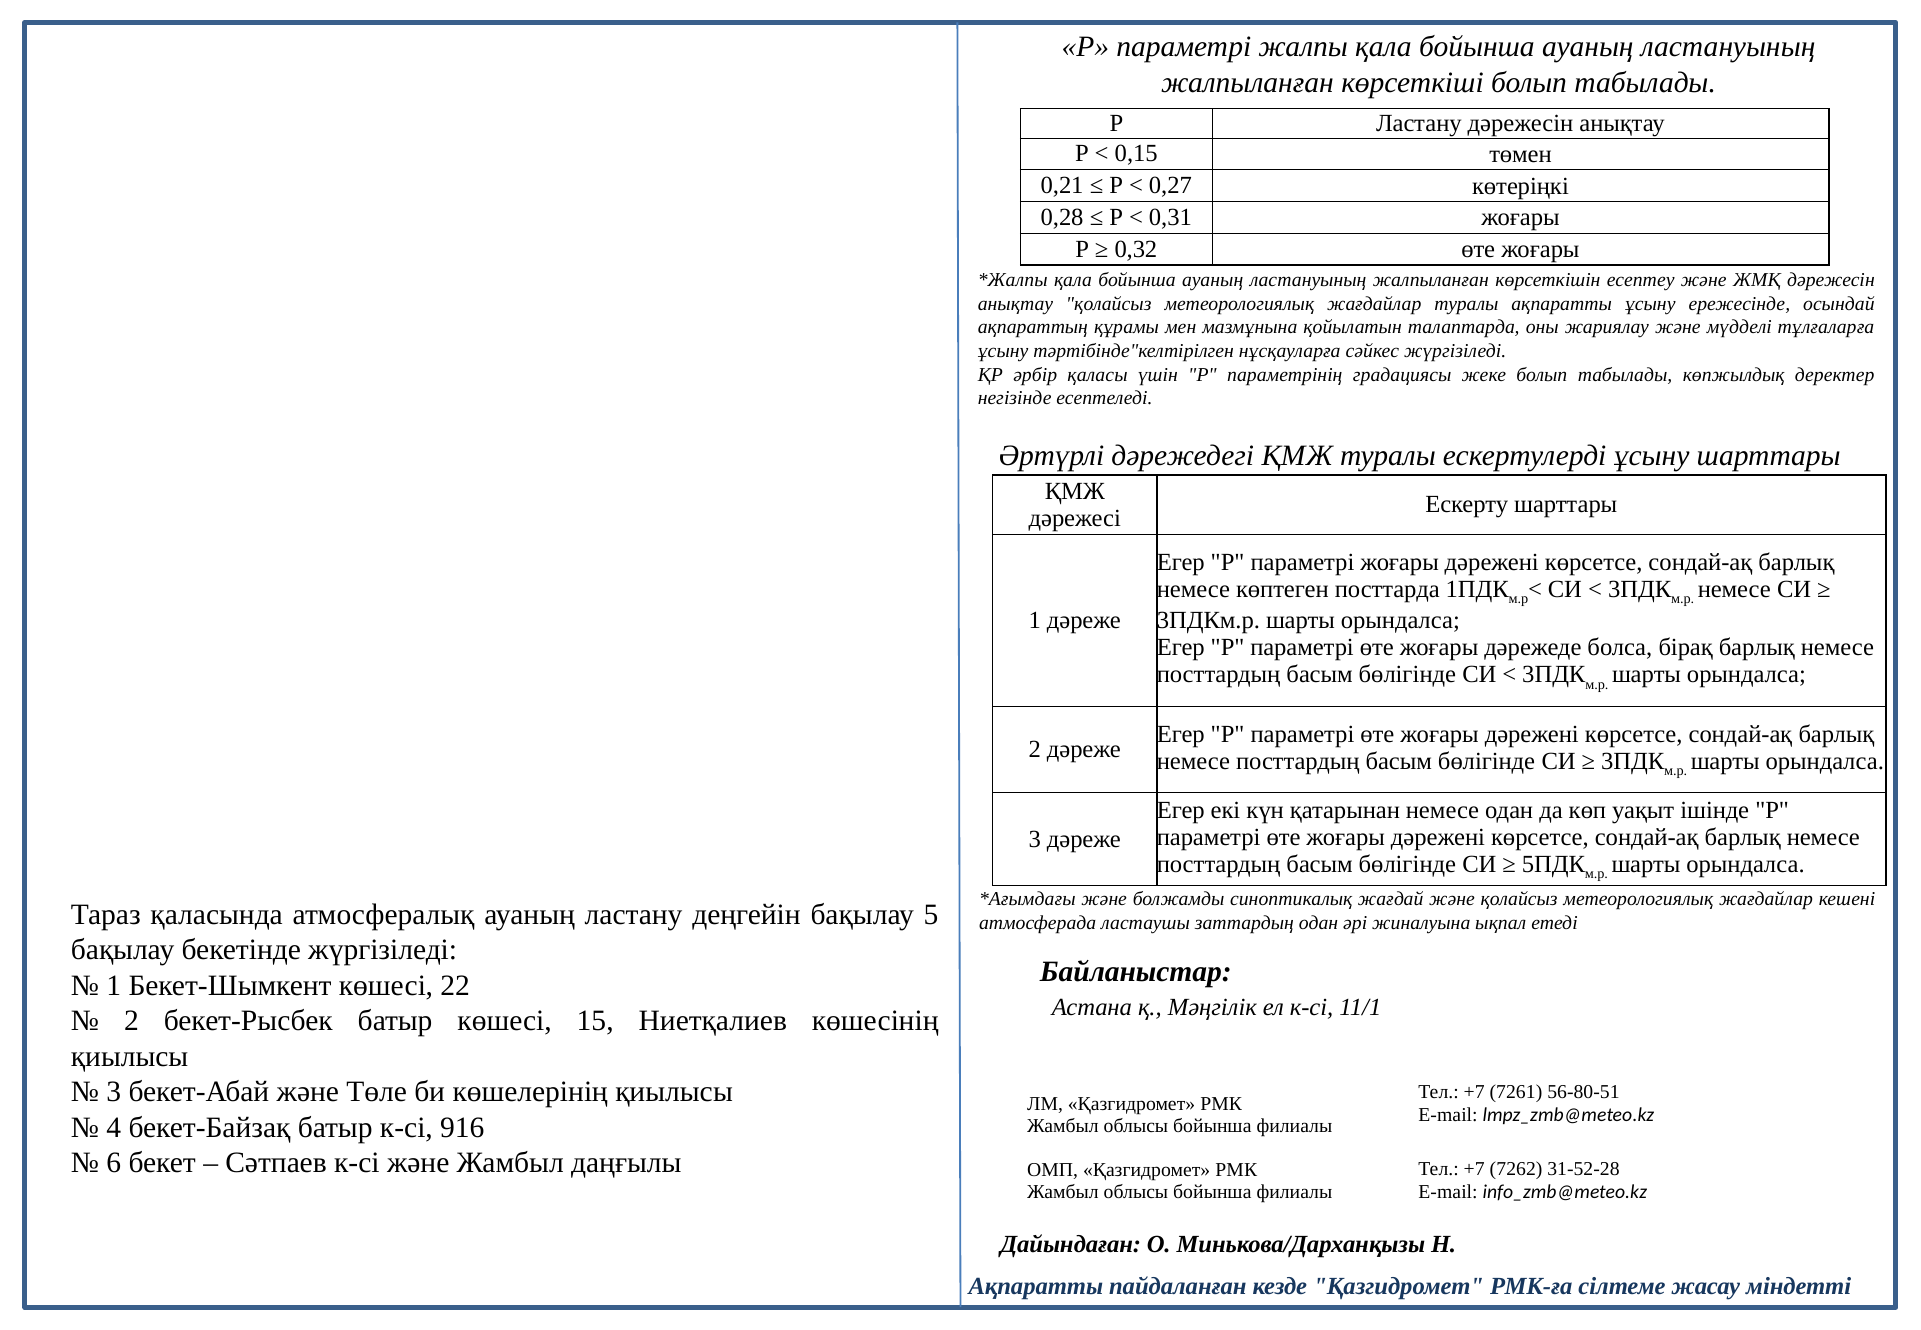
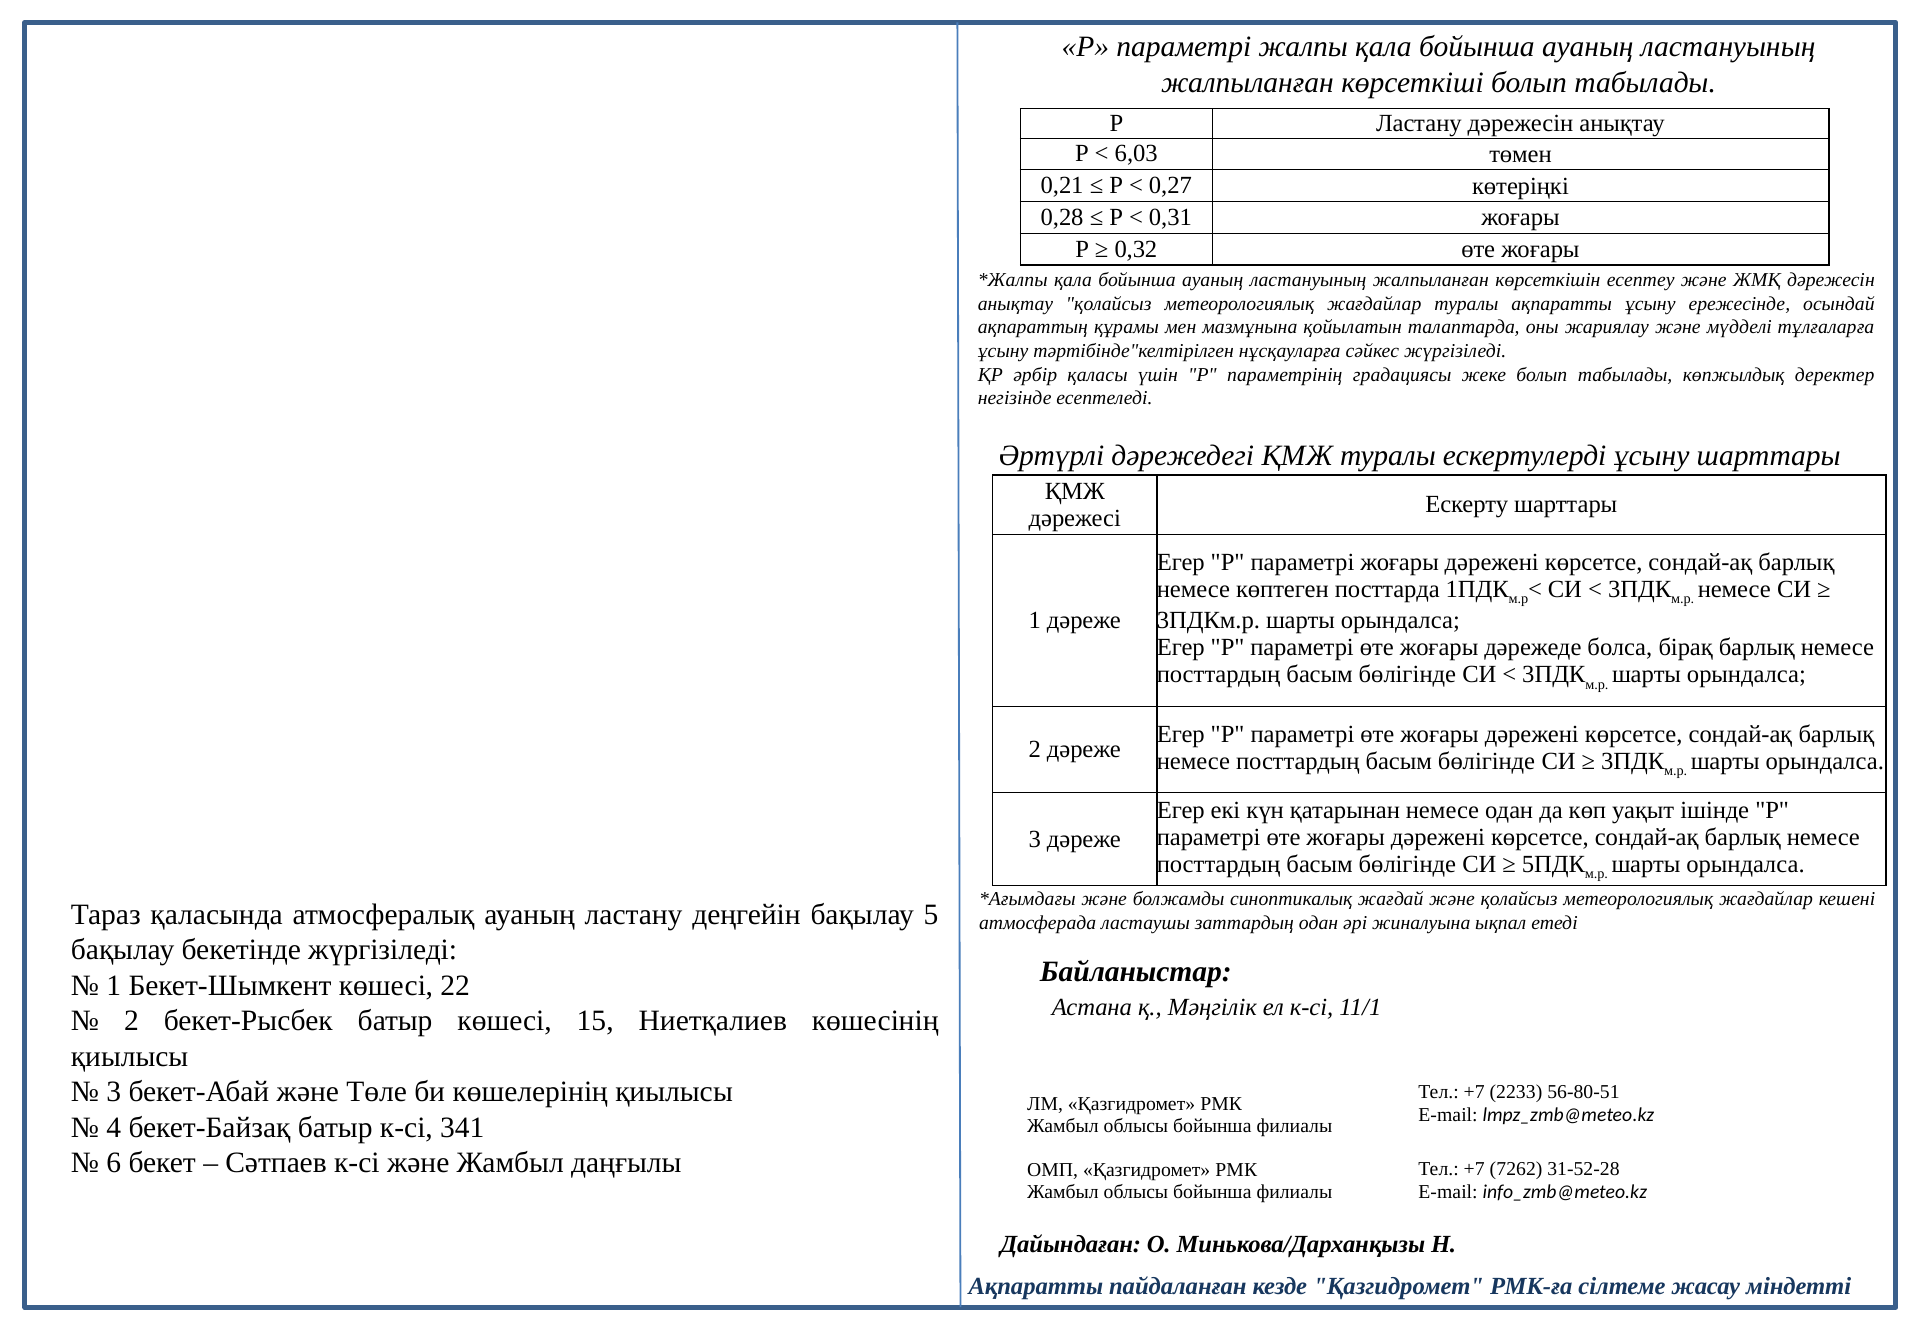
0,15: 0,15 -> 6,03
7261: 7261 -> 2233
916: 916 -> 341
